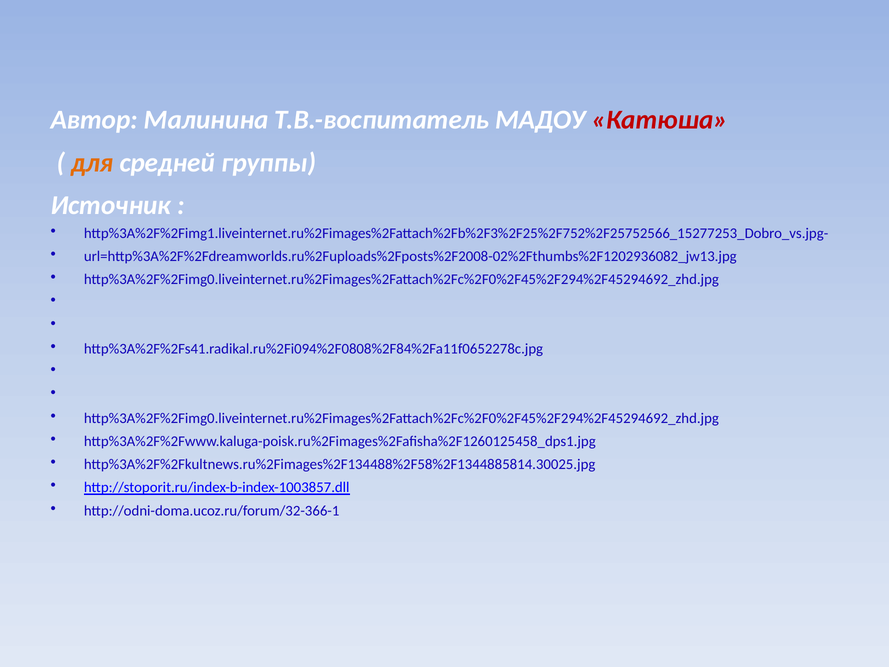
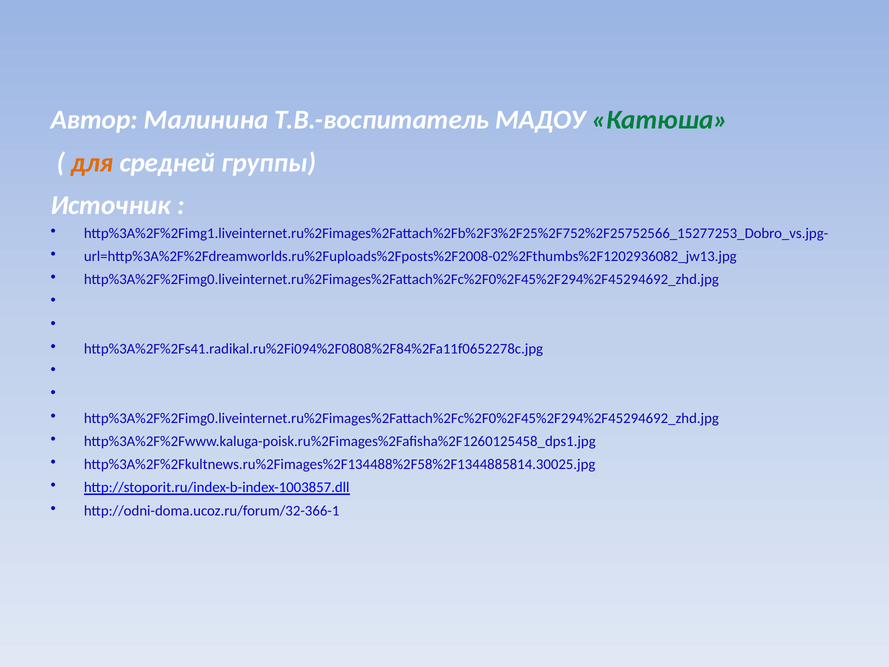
Катюша colour: red -> green
